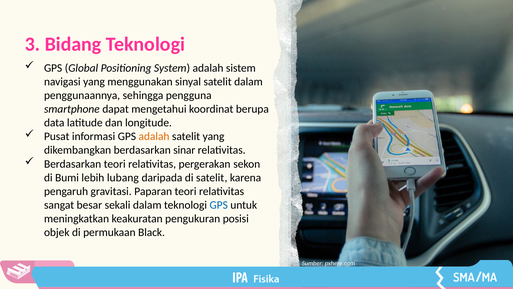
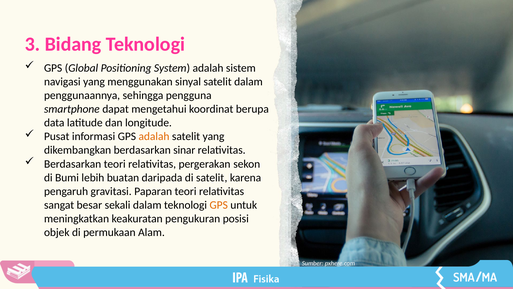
lubang: lubang -> buatan
GPS at (219, 205) colour: blue -> orange
Black: Black -> Alam
